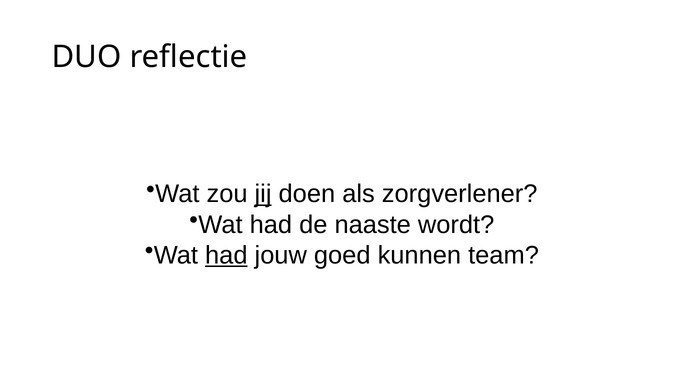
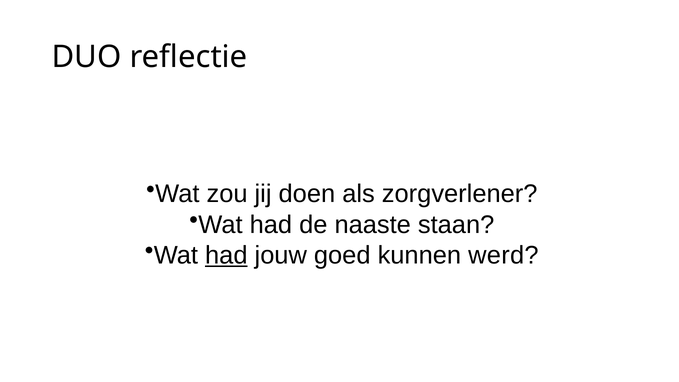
jij underline: present -> none
wordt: wordt -> staan
team: team -> werd
